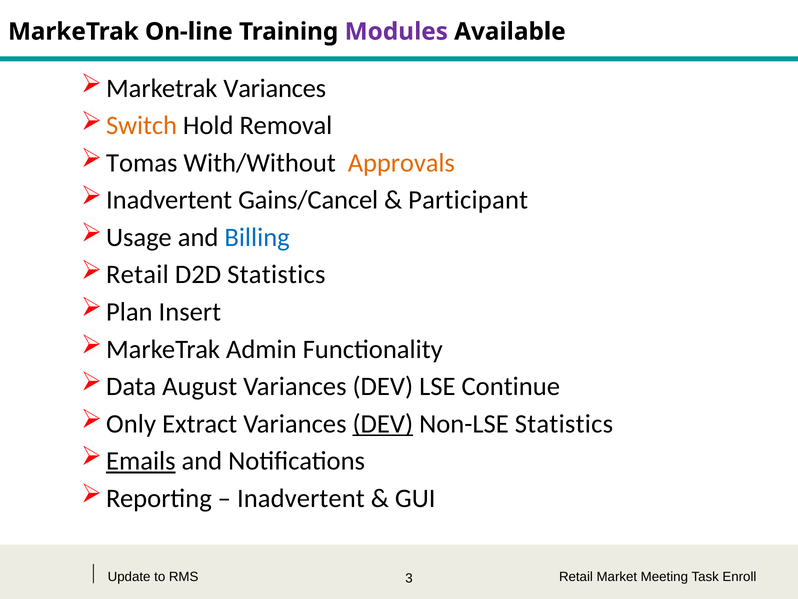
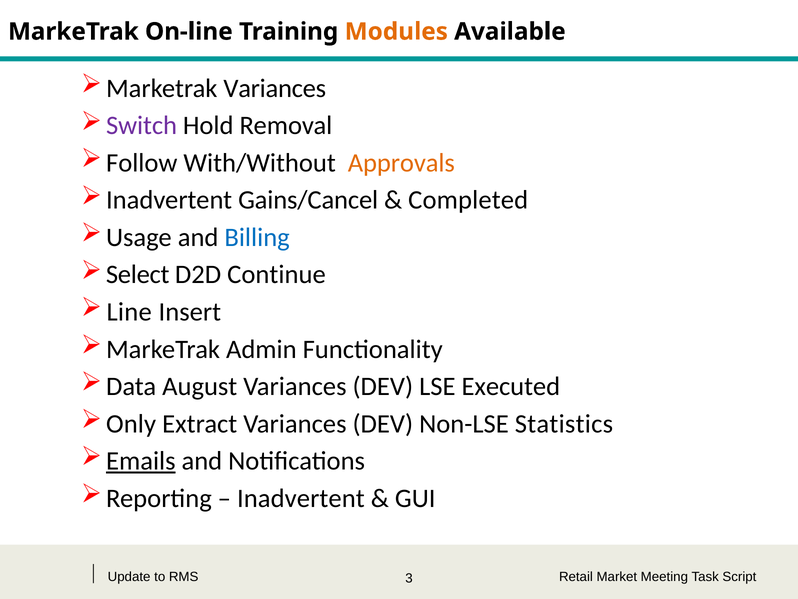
Modules colour: purple -> orange
Switch colour: orange -> purple
Tomas: Tomas -> Follow
Participant: Participant -> Completed
Retail at (137, 274): Retail -> Select
D2D Statistics: Statistics -> Continue
Plan: Plan -> Line
Continue: Continue -> Executed
DEV at (383, 423) underline: present -> none
Enroll: Enroll -> Script
